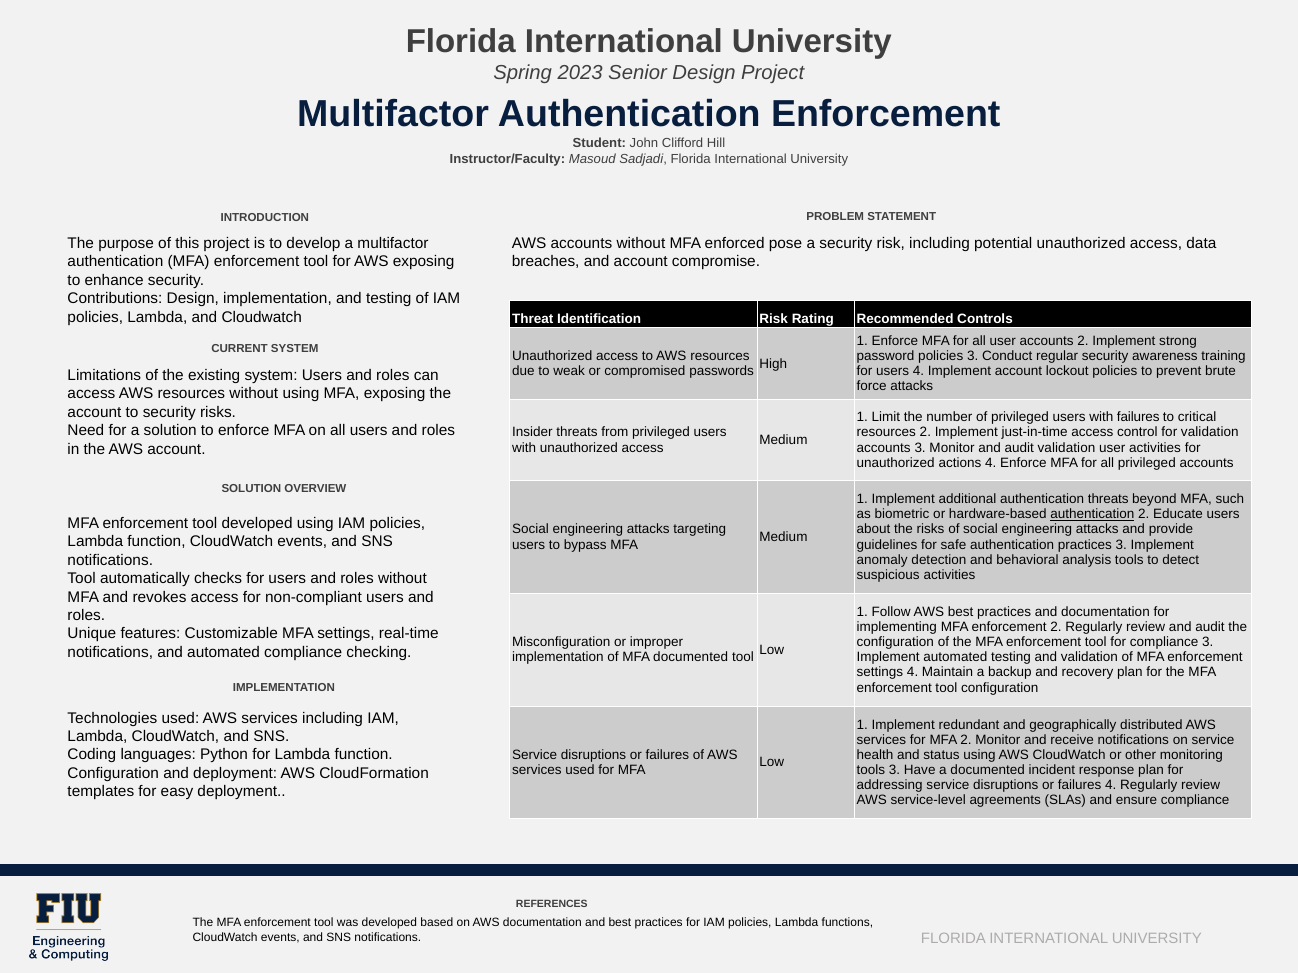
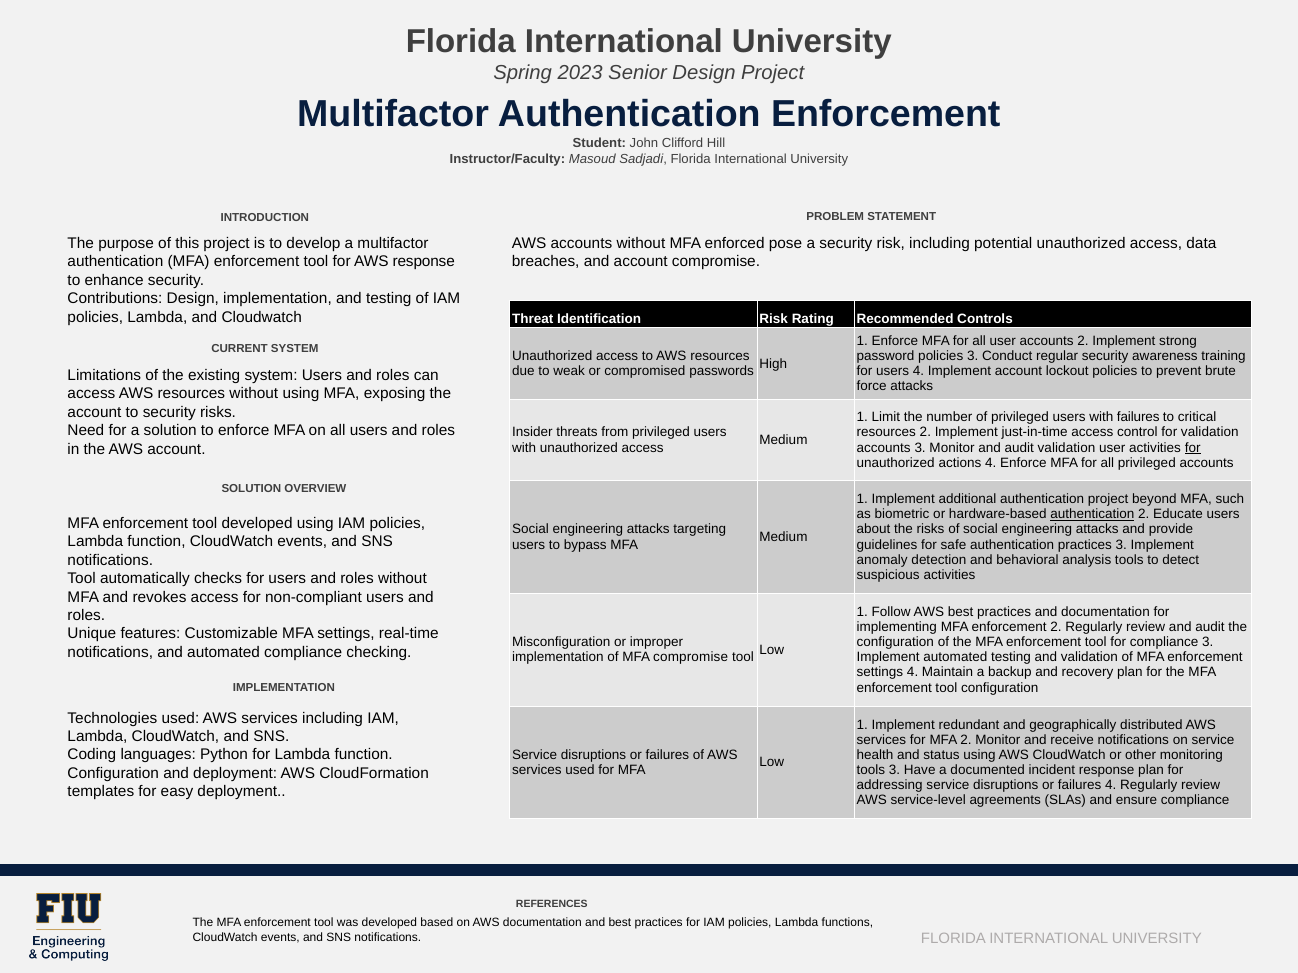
AWS exposing: exposing -> response
for at (1193, 448) underline: none -> present
authentication threats: threats -> project
MFA documented: documented -> compromise
